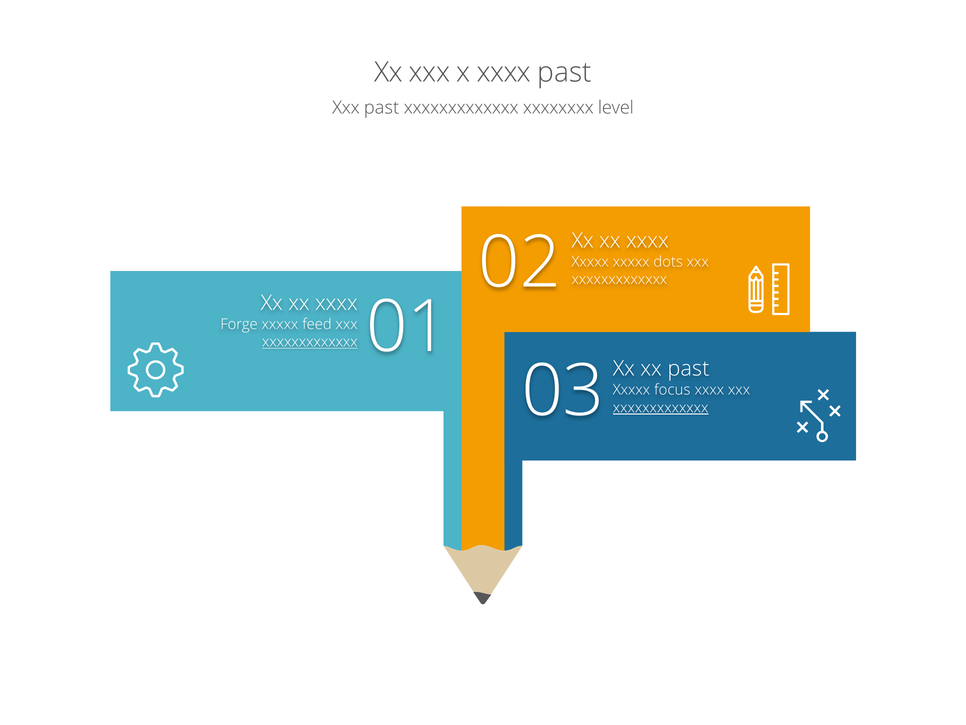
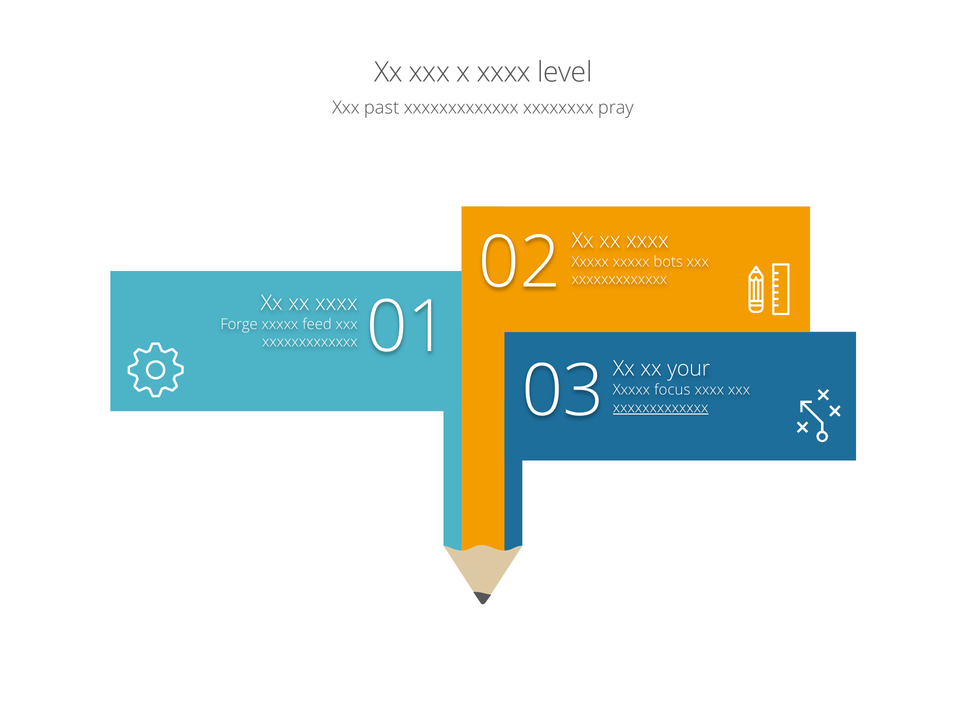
xxxx past: past -> level
level: level -> pray
dots: dots -> bots
xxxxxxxxxxxxx at (310, 342) underline: present -> none
xx past: past -> your
